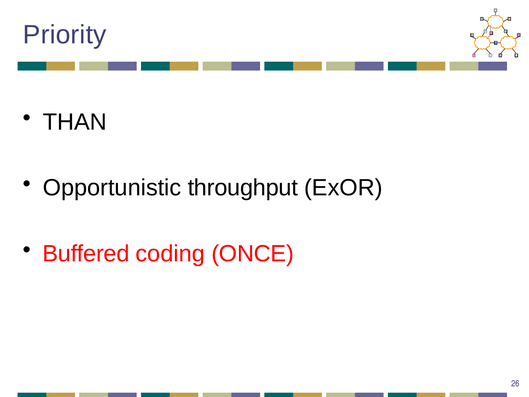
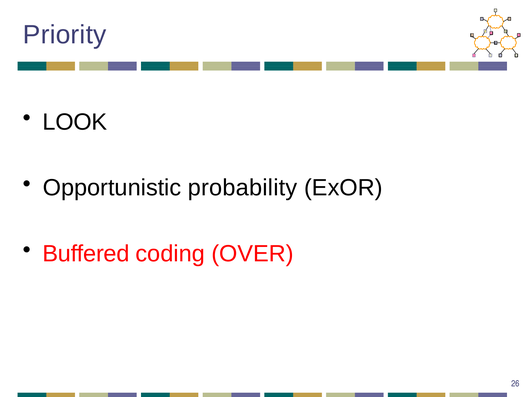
THAN: THAN -> LOOK
throughput: throughput -> probability
ONCE: ONCE -> OVER
